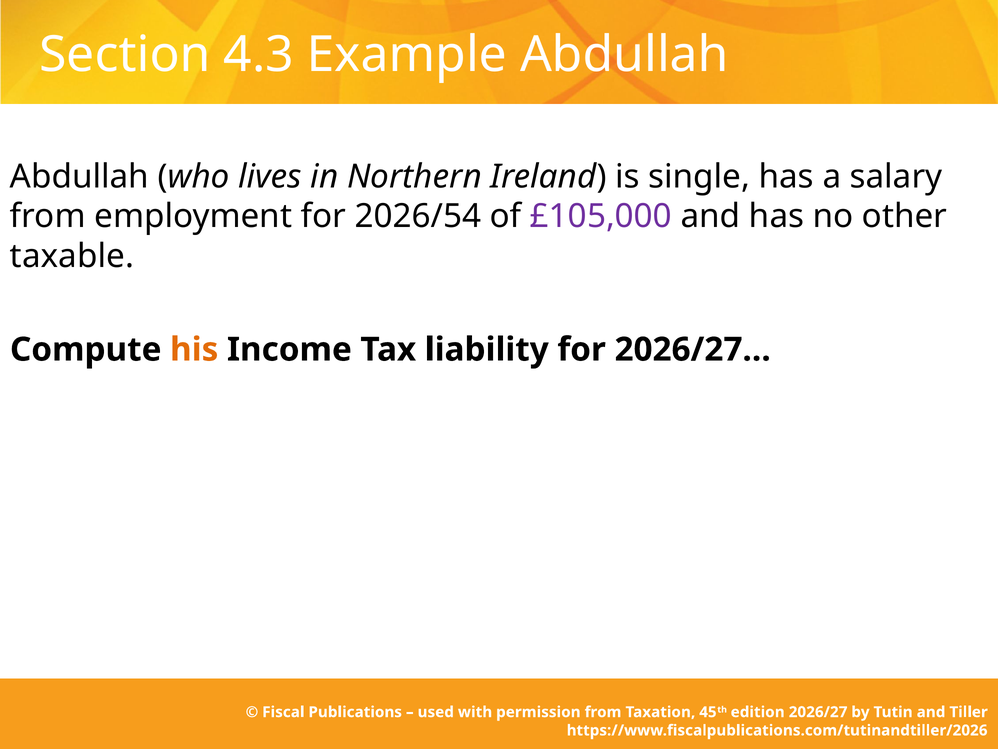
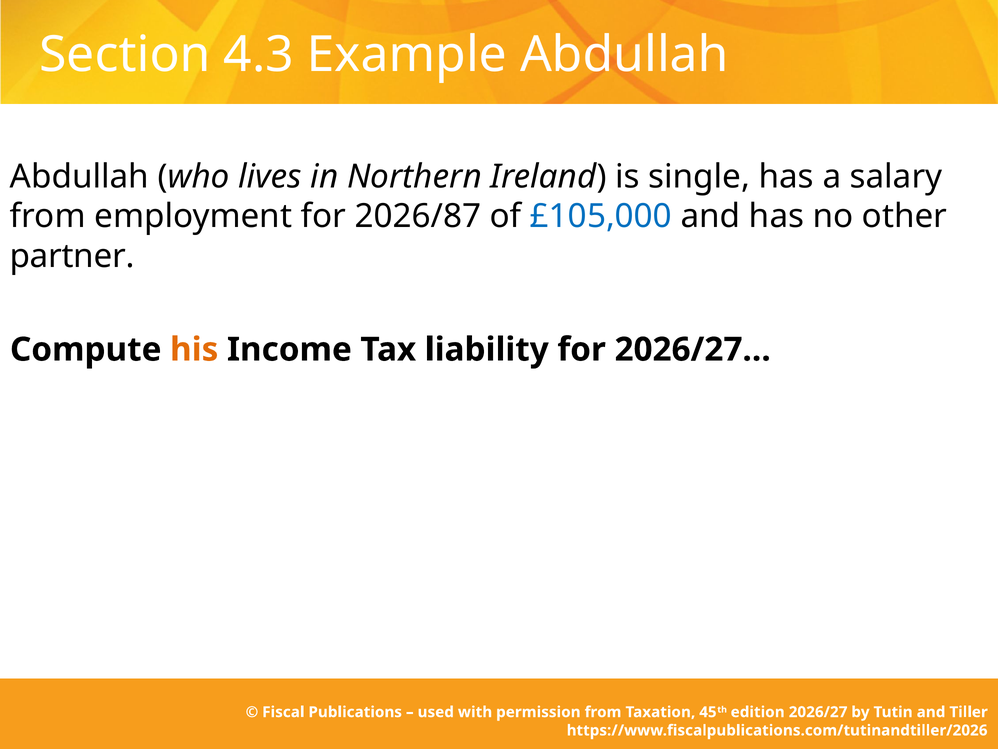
2026/54: 2026/54 -> 2026/87
£105,000 colour: purple -> blue
taxable: taxable -> partner
